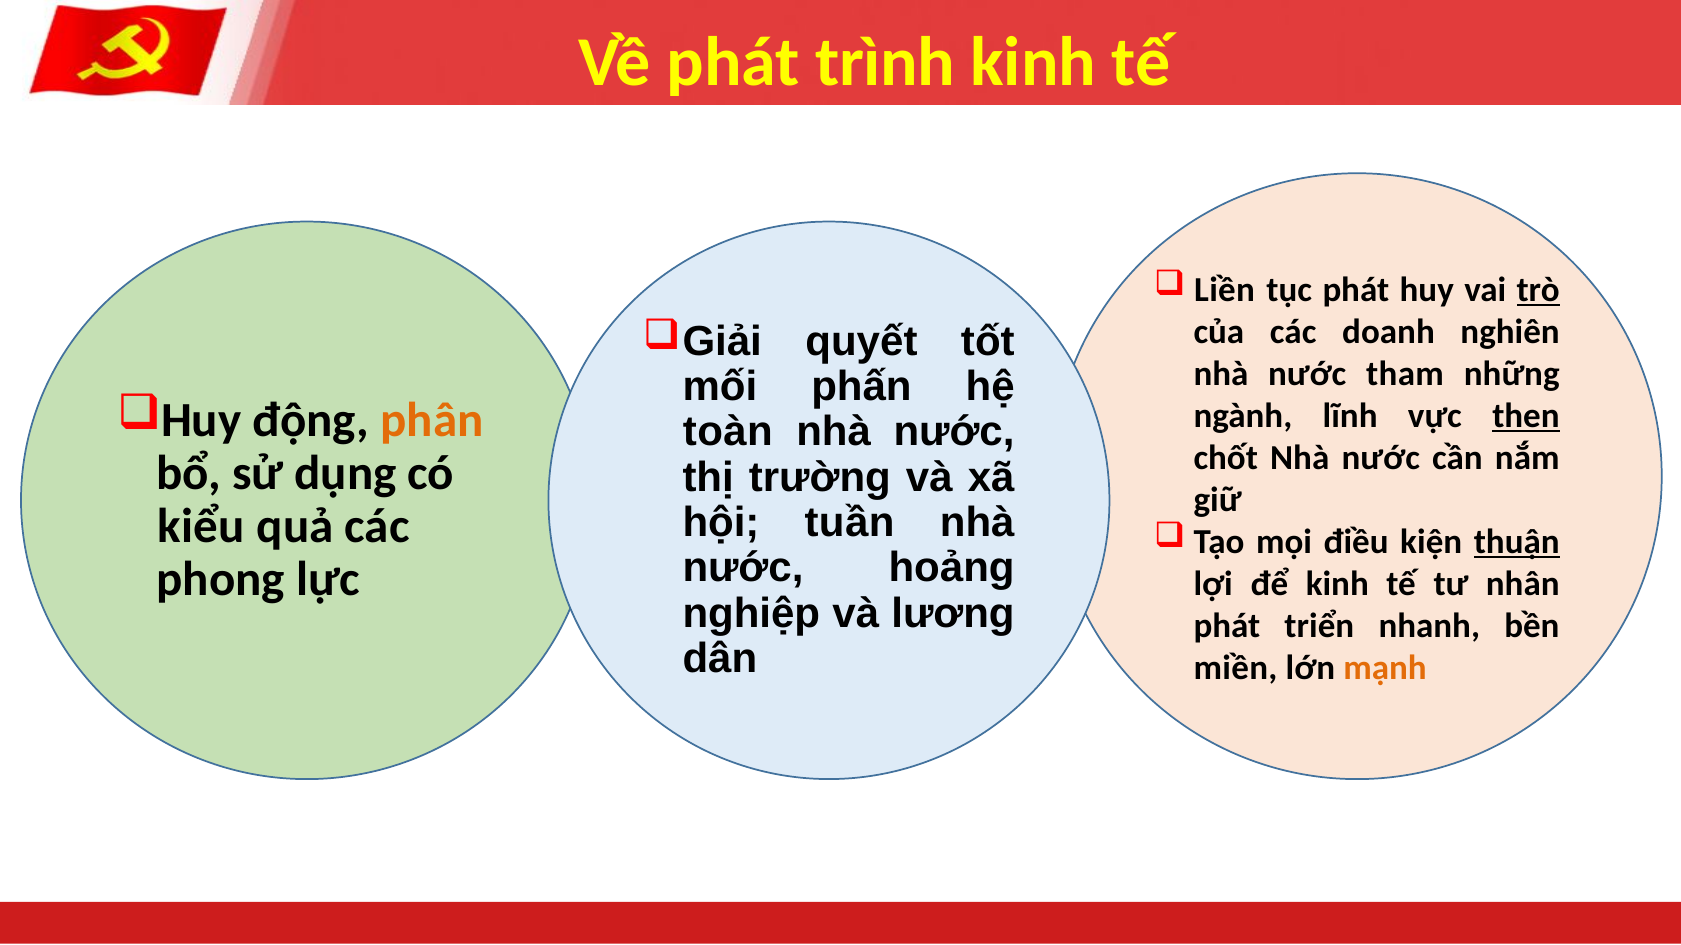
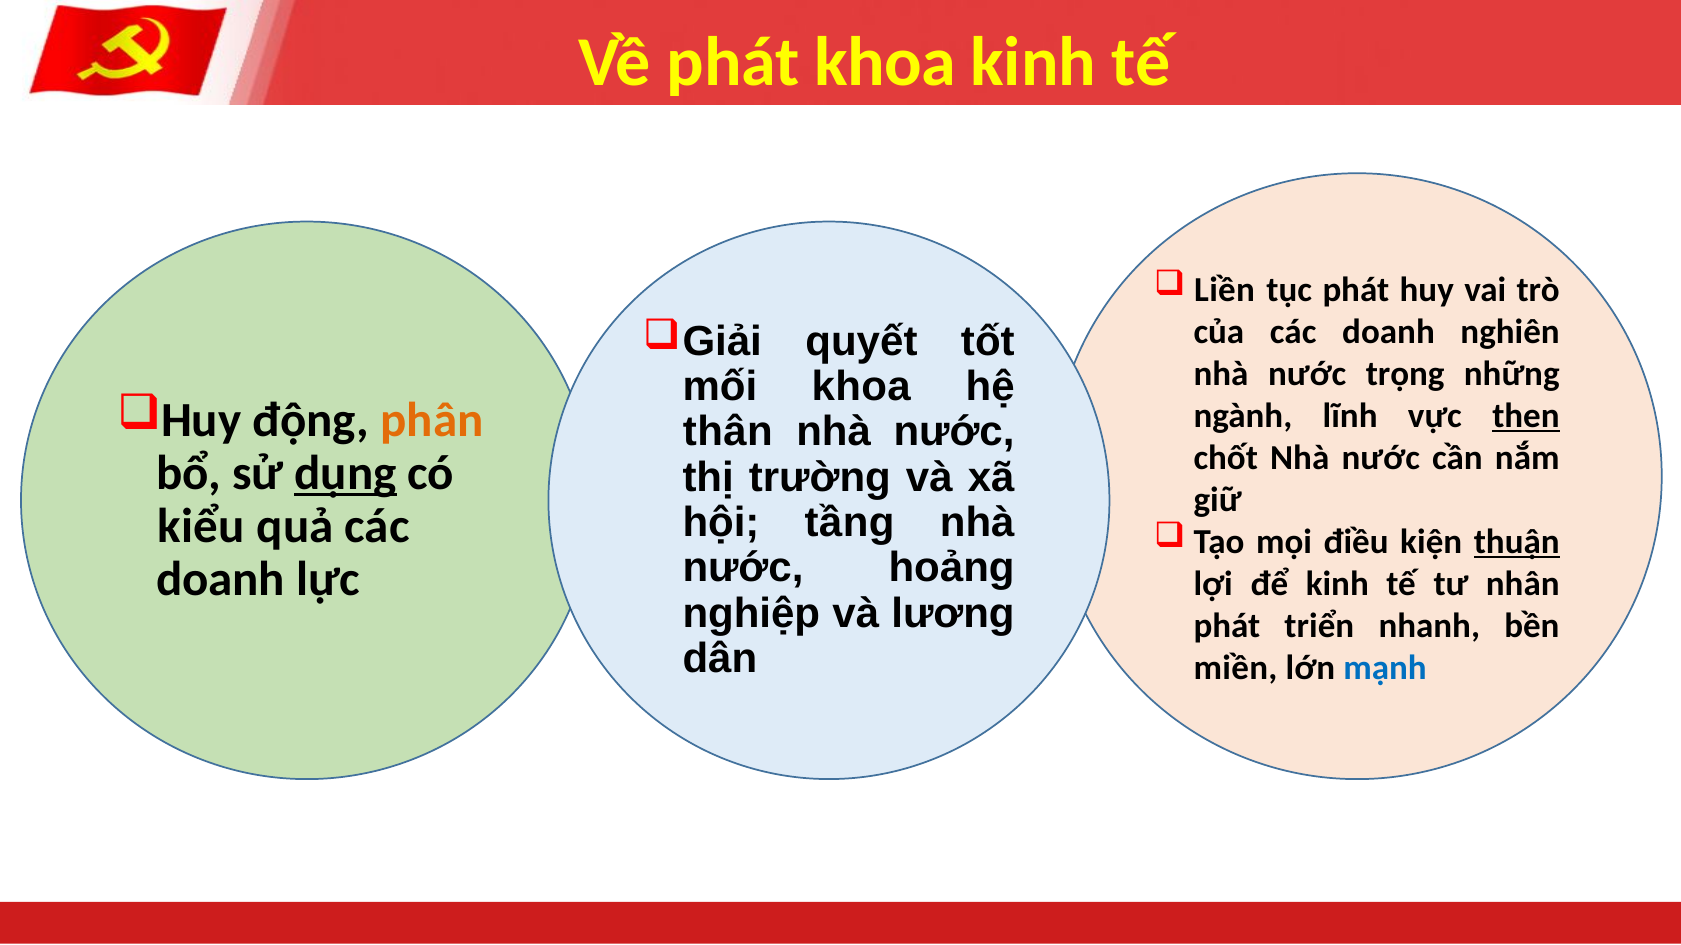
phát trình: trình -> khoa
trò underline: present -> none
tham: tham -> trọng
mối phấn: phấn -> khoa
toàn: toàn -> thân
dụng underline: none -> present
tuần: tuần -> tầng
phong at (221, 580): phong -> doanh
mạnh colour: orange -> blue
